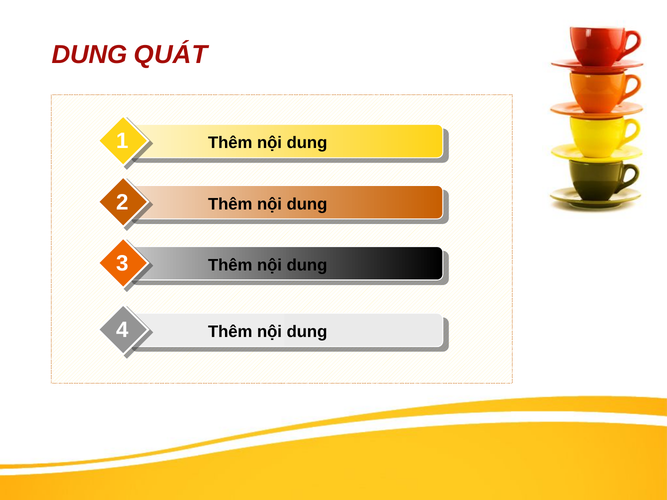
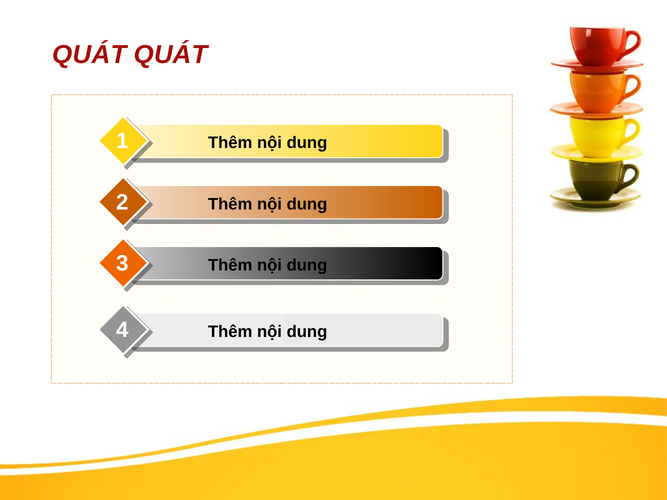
DUNG at (90, 55): DUNG -> QUÁT
